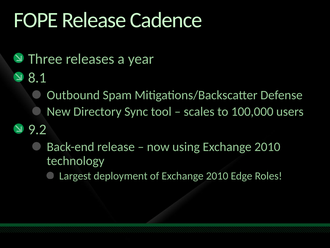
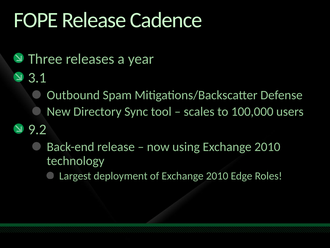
8.1: 8.1 -> 3.1
